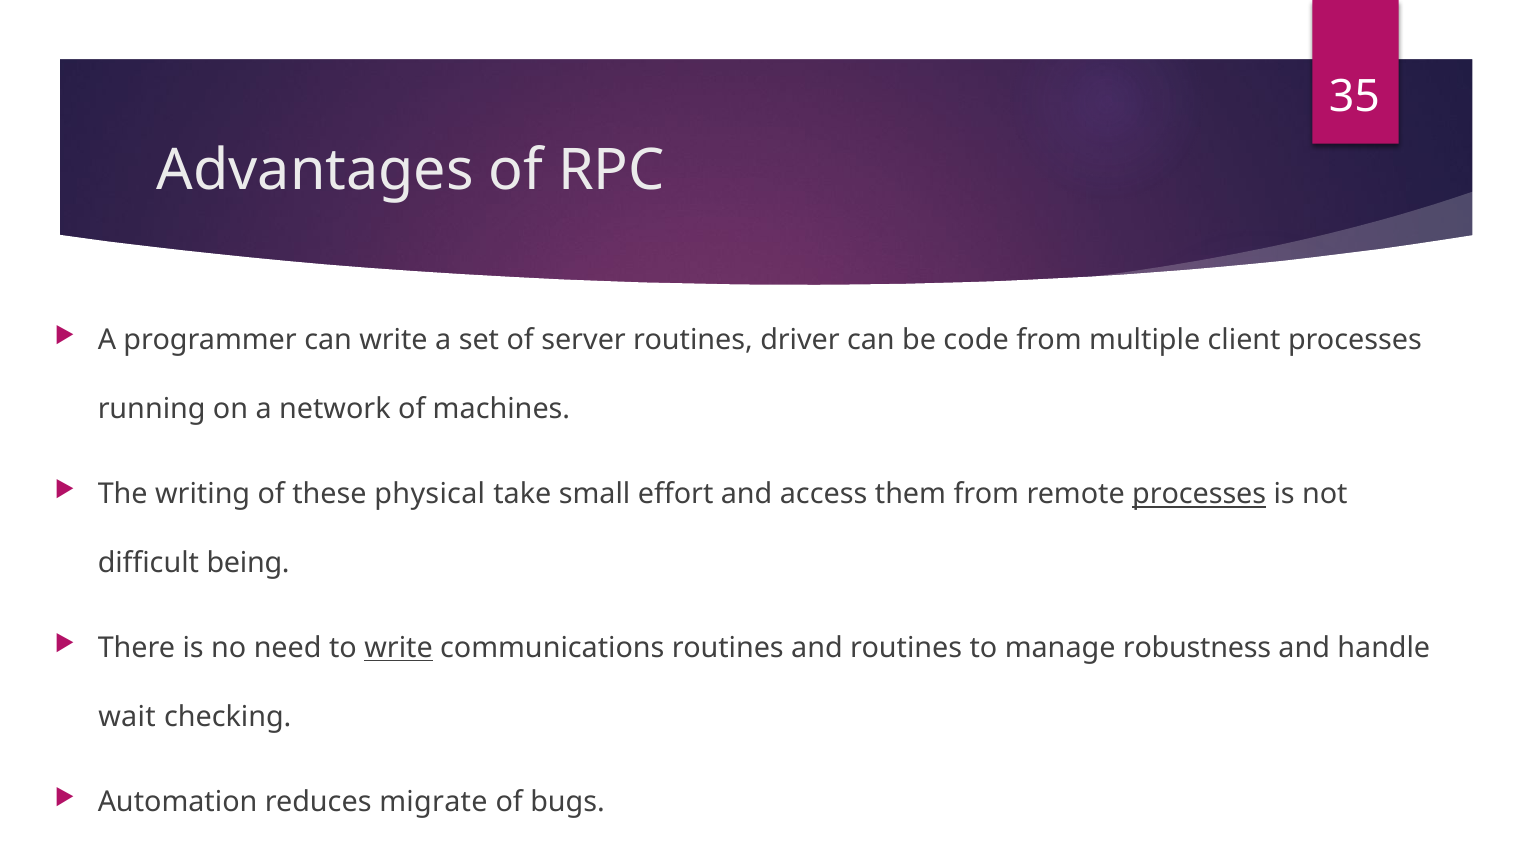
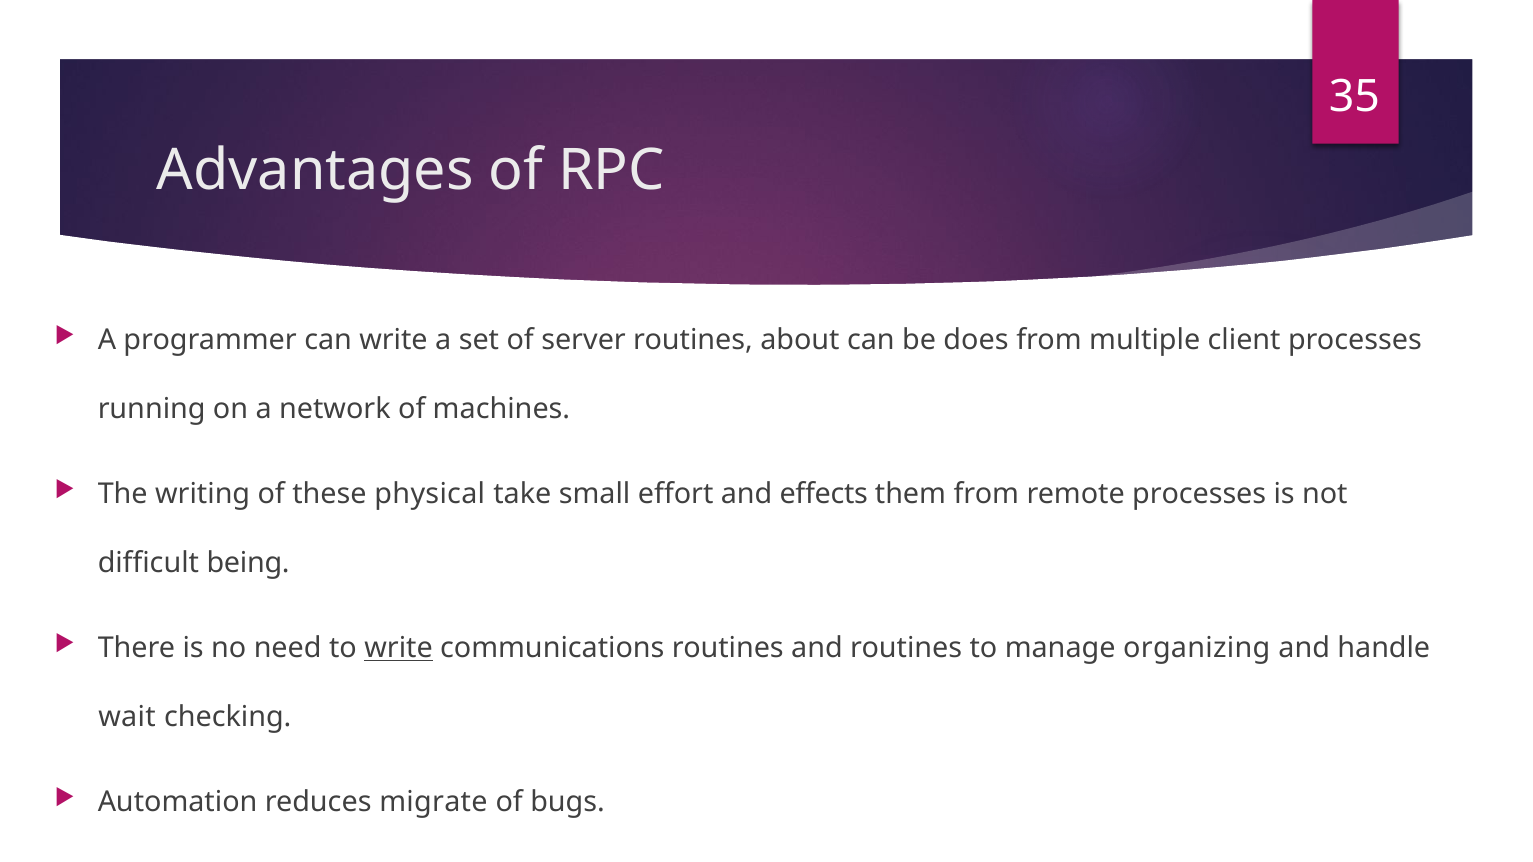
driver: driver -> about
code: code -> does
access: access -> effects
processes at (1199, 494) underline: present -> none
robustness: robustness -> organizing
